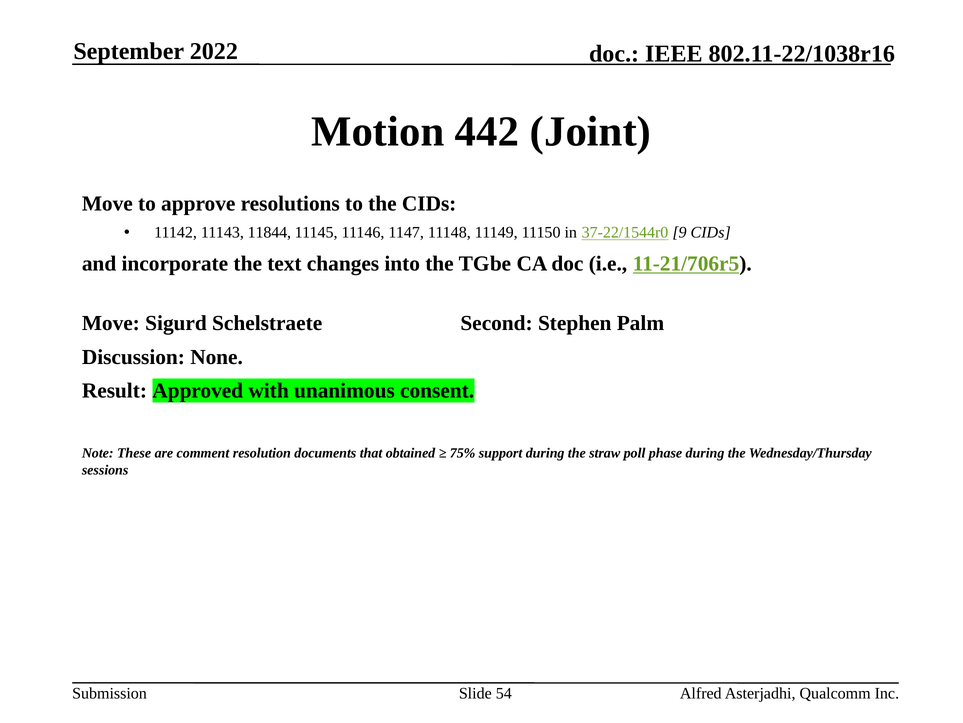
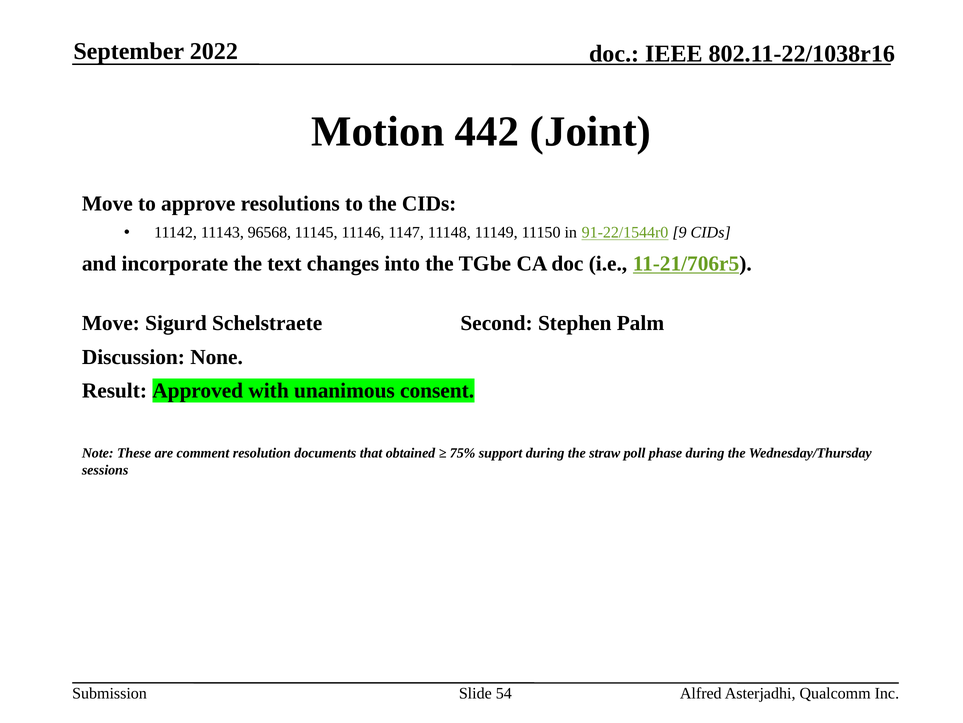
11844: 11844 -> 96568
37-22/1544r0: 37-22/1544r0 -> 91-22/1544r0
